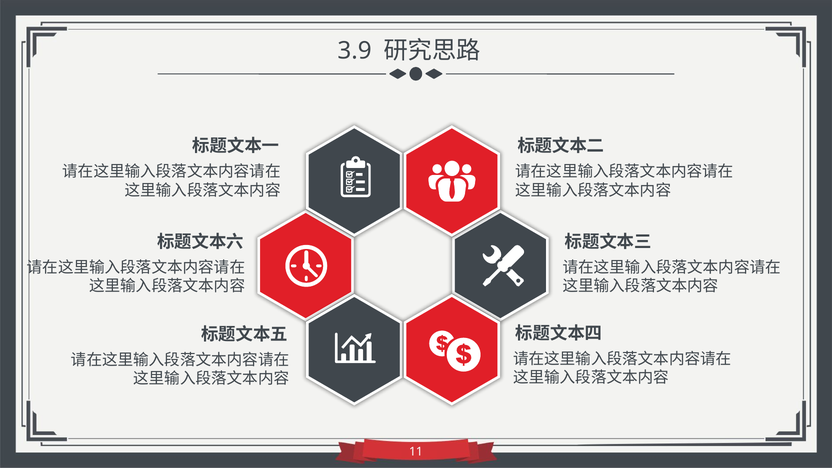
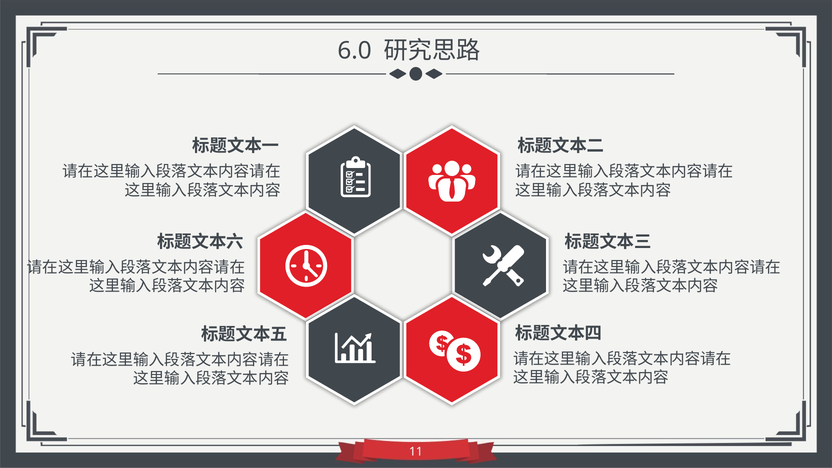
3.9: 3.9 -> 6.0
